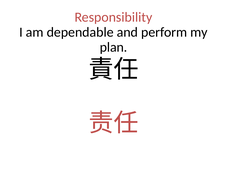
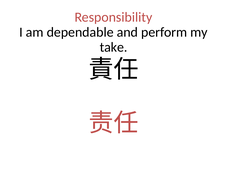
plan: plan -> take
